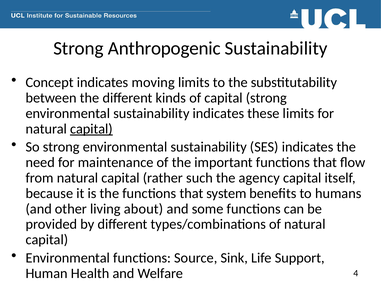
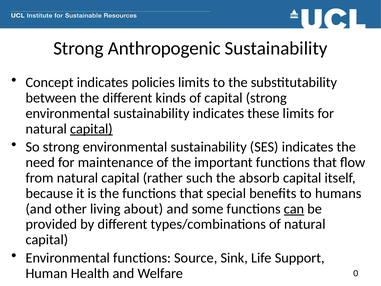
moving: moving -> policies
agency: agency -> absorb
system: system -> special
can underline: none -> present
4: 4 -> 0
